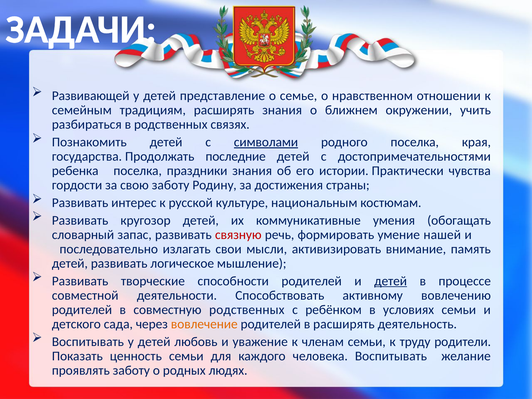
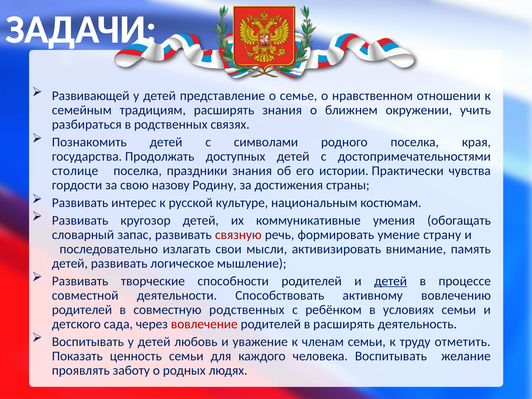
символами underline: present -> none
последние: последние -> доступных
ребенка: ребенка -> столице
свою заботу: заботу -> назову
нашей: нашей -> страну
вовлечение colour: orange -> red
родители: родители -> отметить
